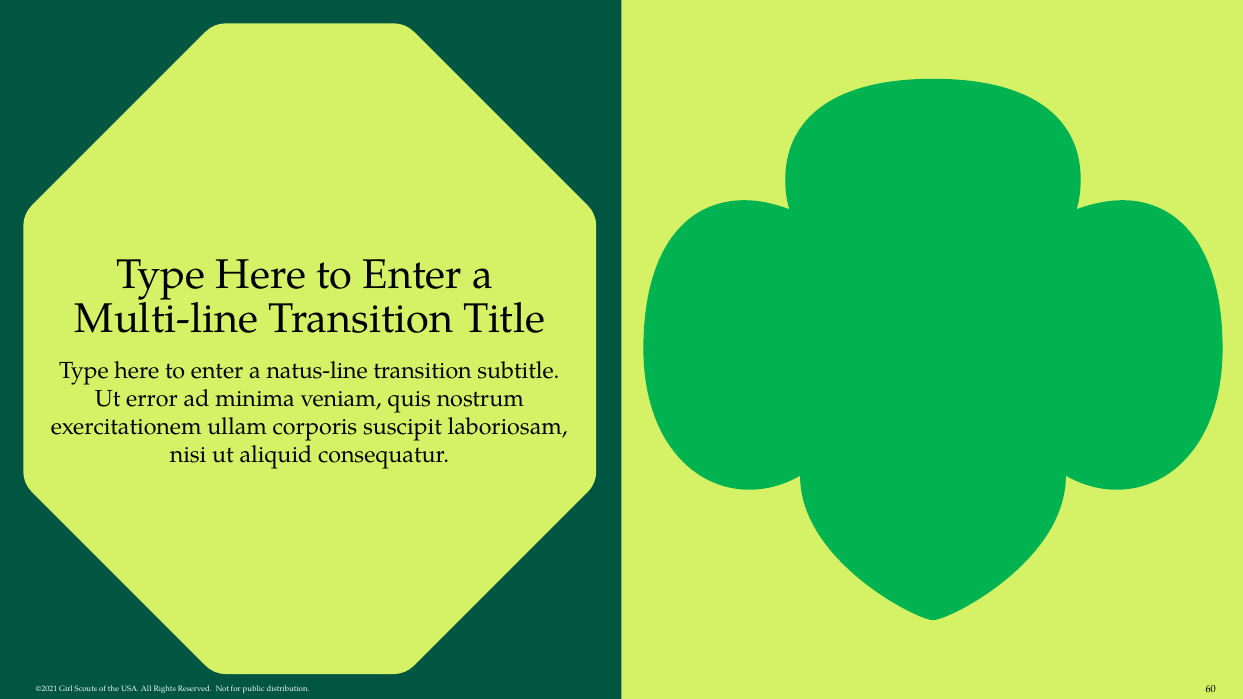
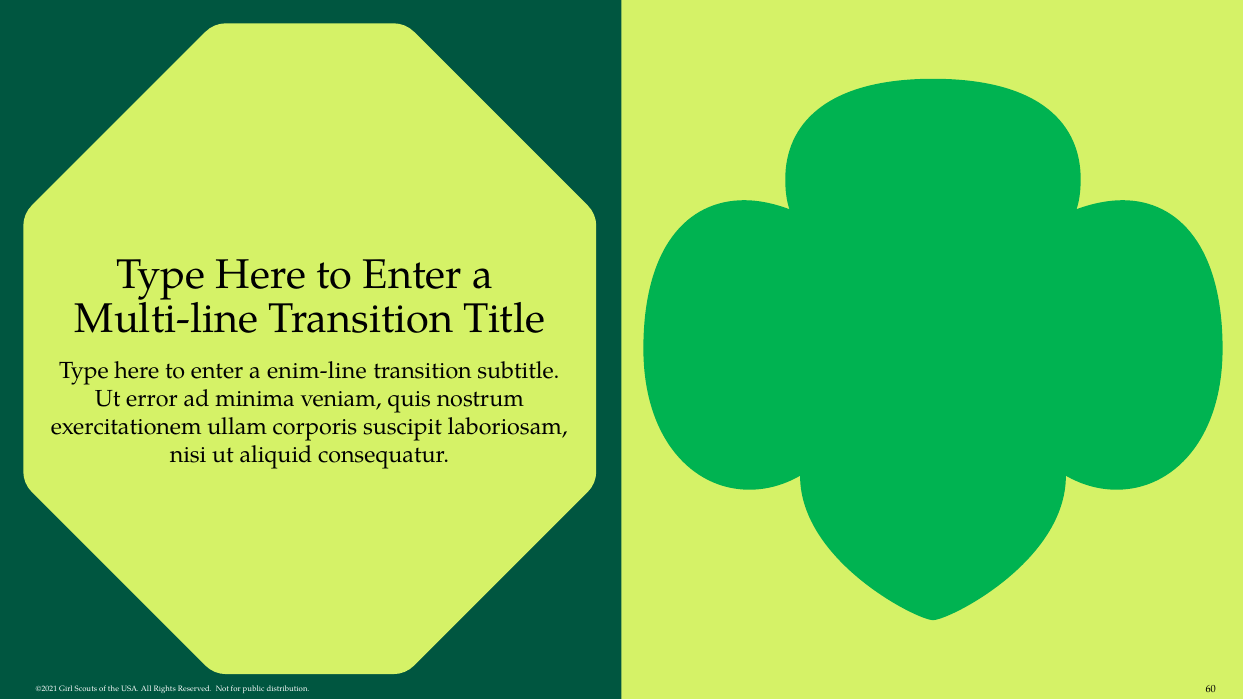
natus-line: natus-line -> enim-line
